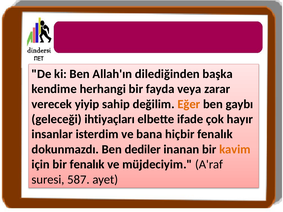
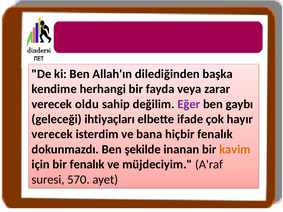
yiyip: yiyip -> oldu
Eğer colour: orange -> purple
insanlar at (52, 134): insanlar -> verecek
dediler: dediler -> şekilde
587: 587 -> 570
